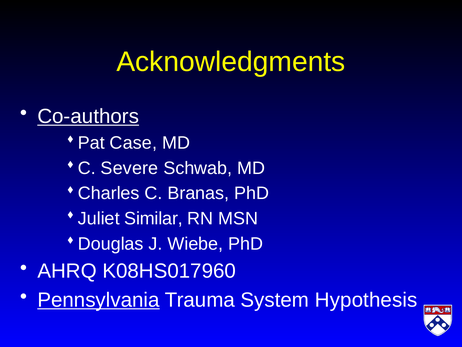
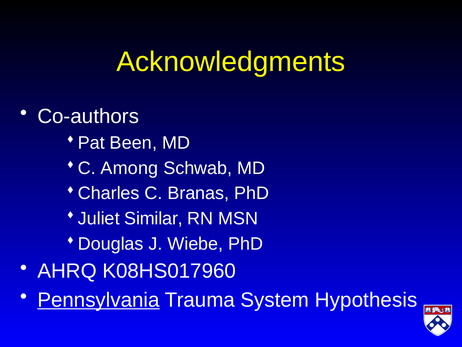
Co-authors underline: present -> none
Case: Case -> Been
Severe: Severe -> Among
